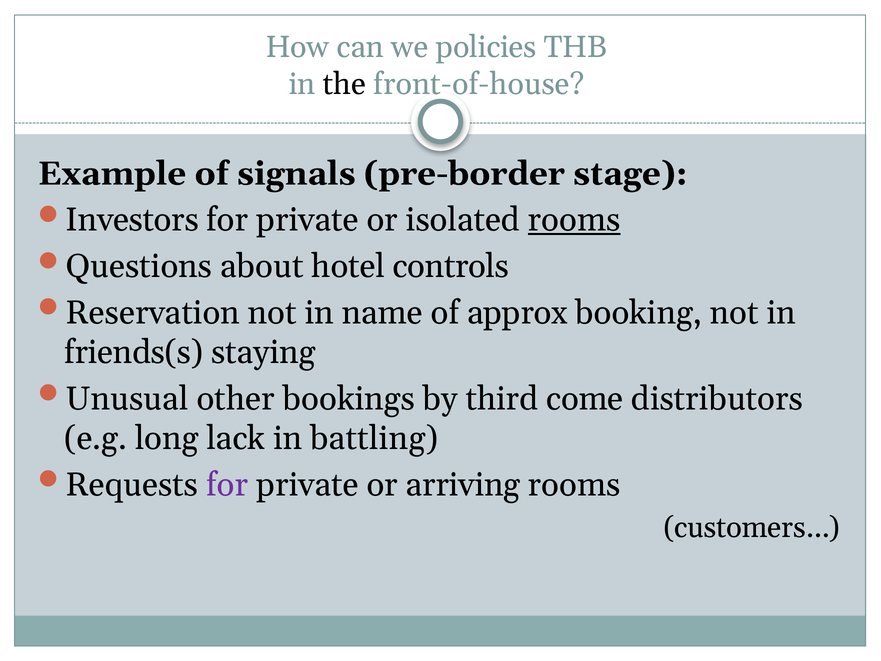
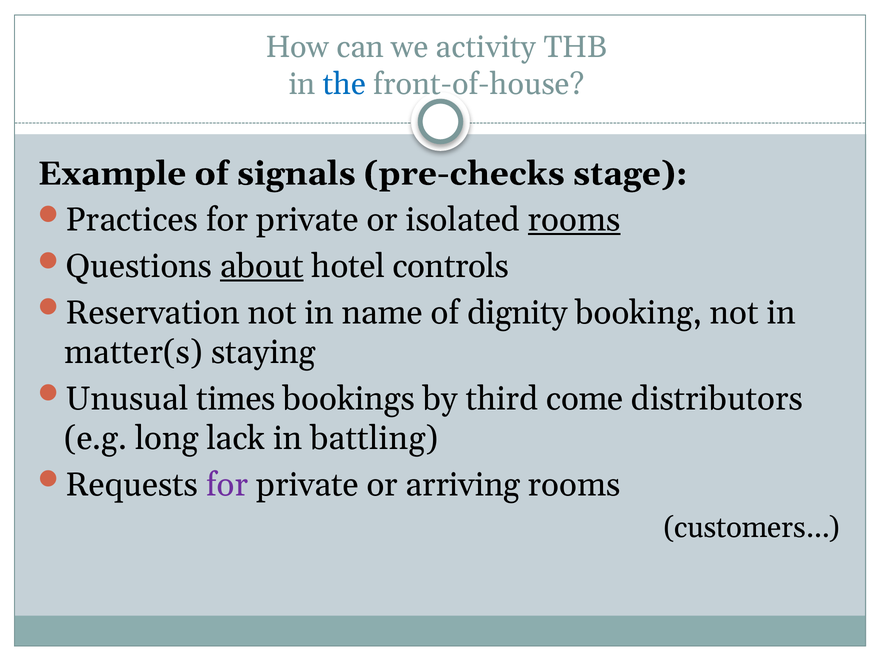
policies: policies -> activity
the colour: black -> blue
pre-border: pre-border -> pre-checks
Investors: Investors -> Practices
about underline: none -> present
approx: approx -> dignity
friends(s: friends(s -> matter(s
other: other -> times
